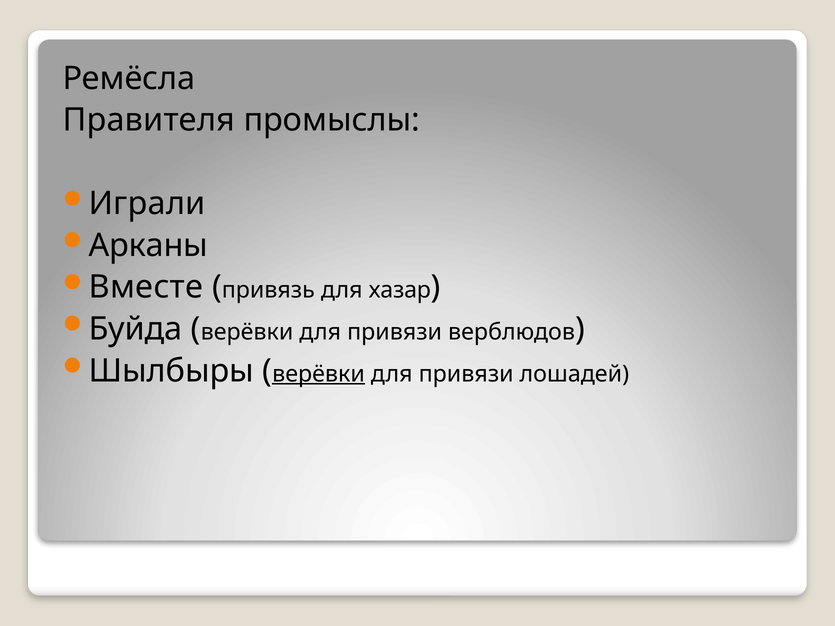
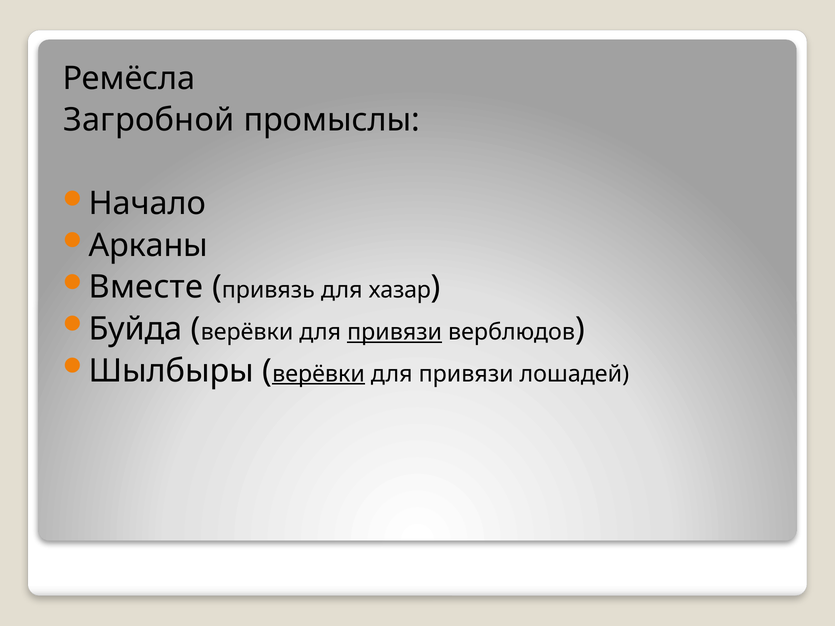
Правителя: Правителя -> Загробной
Играли: Играли -> Начало
привязи at (395, 332) underline: none -> present
